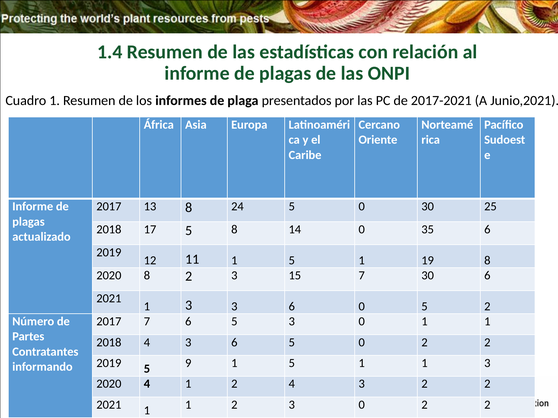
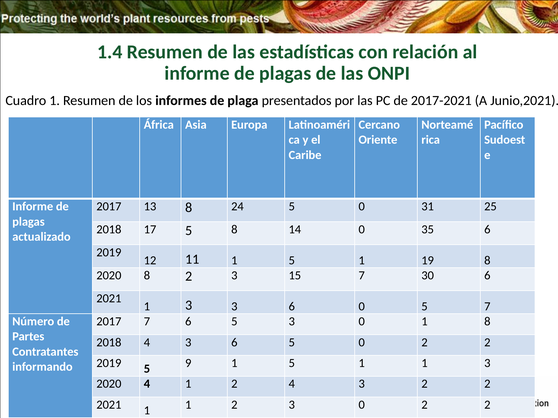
0 30: 30 -> 31
5 2: 2 -> 7
0 1 1: 1 -> 8
